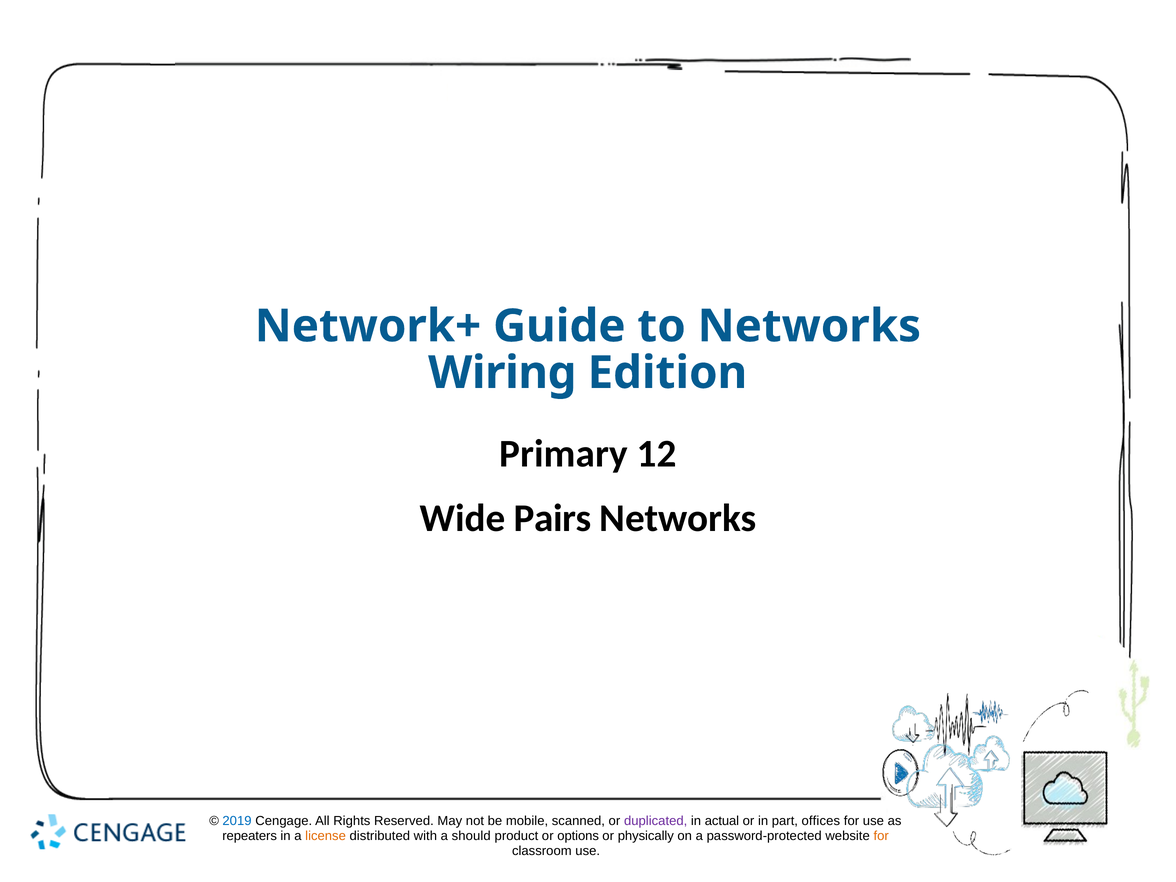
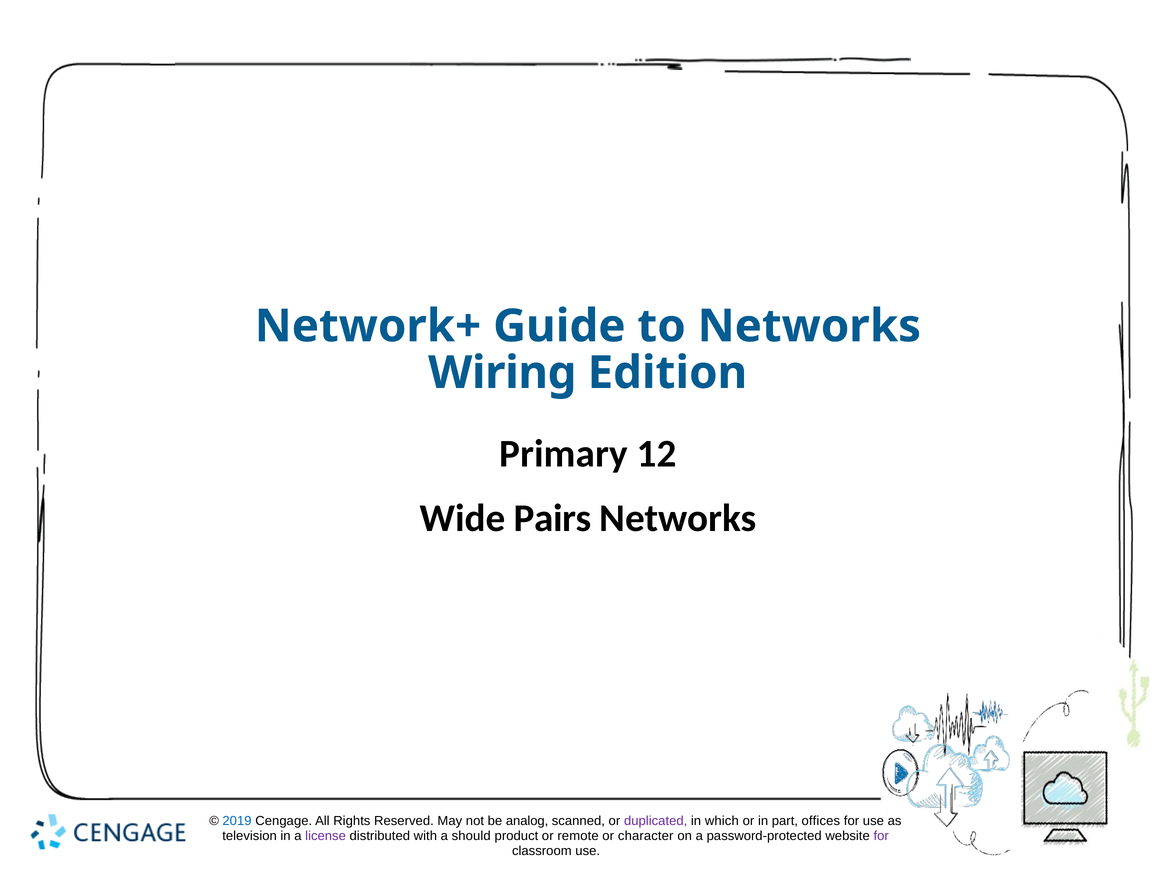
mobile: mobile -> analog
actual: actual -> which
repeaters: repeaters -> television
license colour: orange -> purple
options: options -> remote
physically: physically -> character
for at (881, 836) colour: orange -> purple
